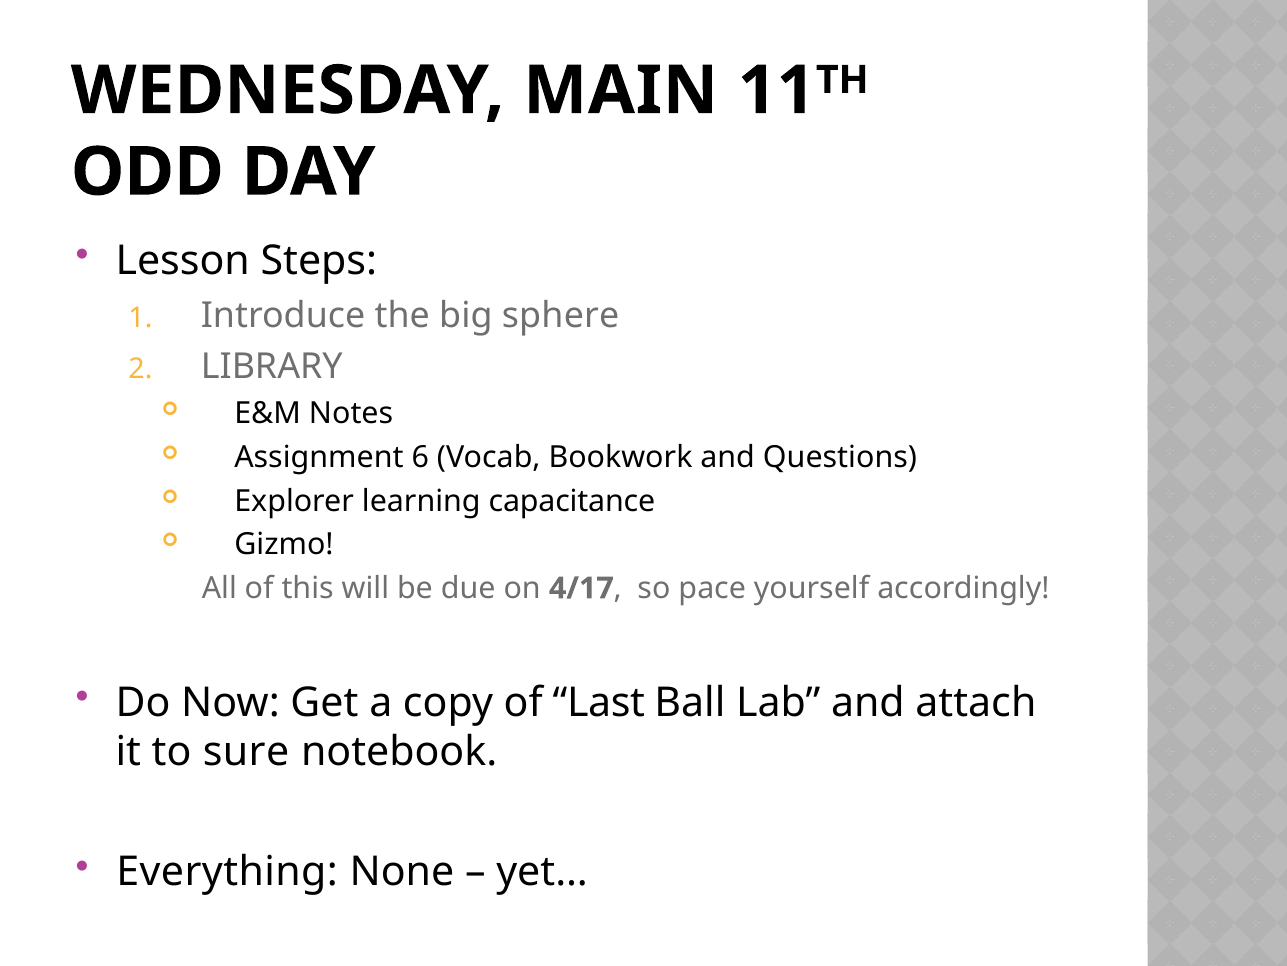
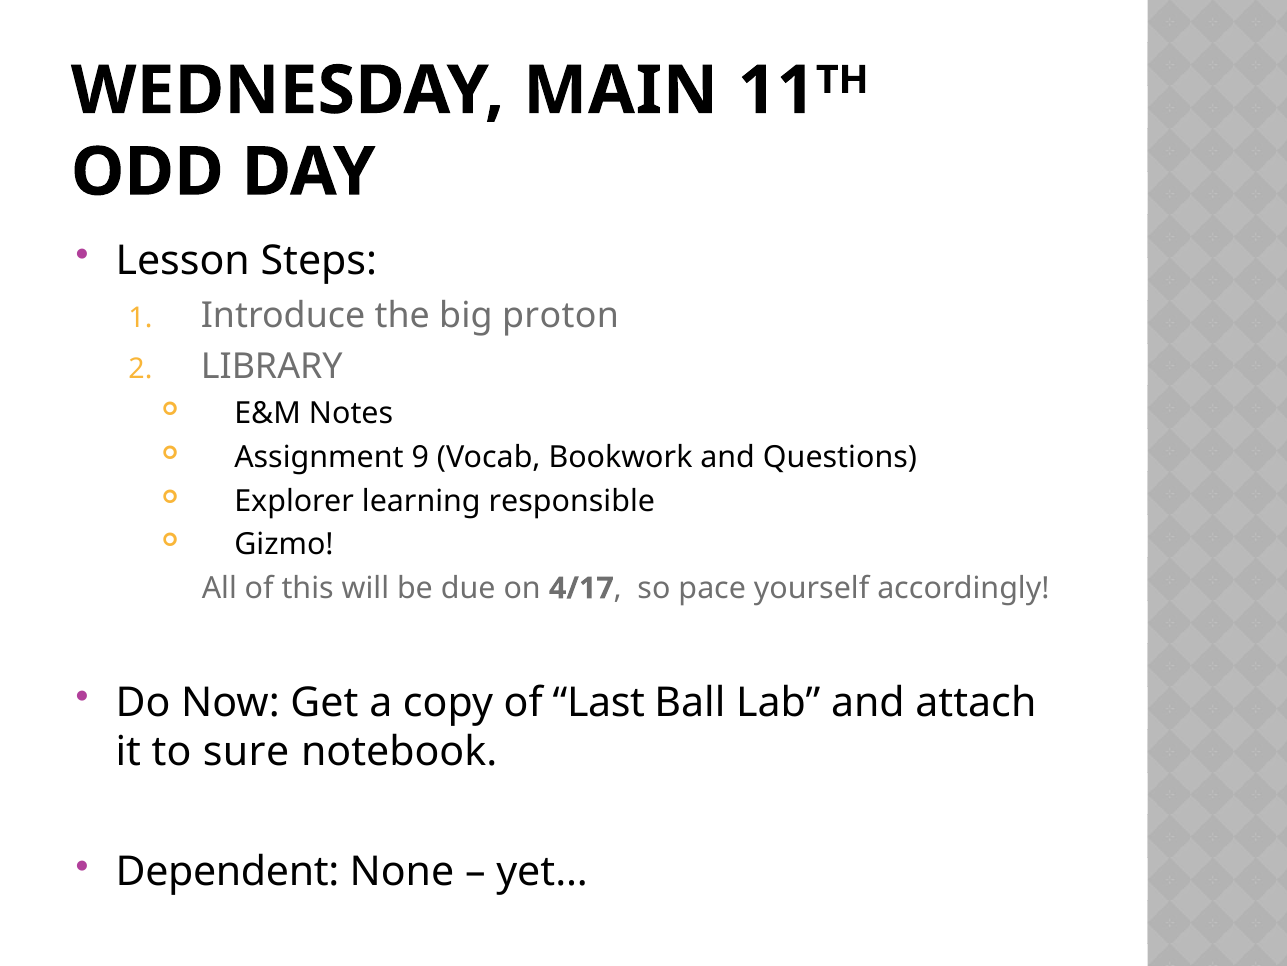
sphere: sphere -> proton
6: 6 -> 9
capacitance: capacitance -> responsible
Everything: Everything -> Dependent
